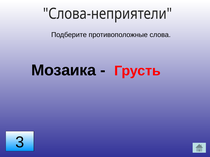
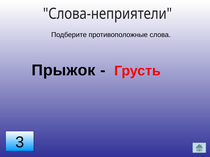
Мозаика: Мозаика -> Прыжок
